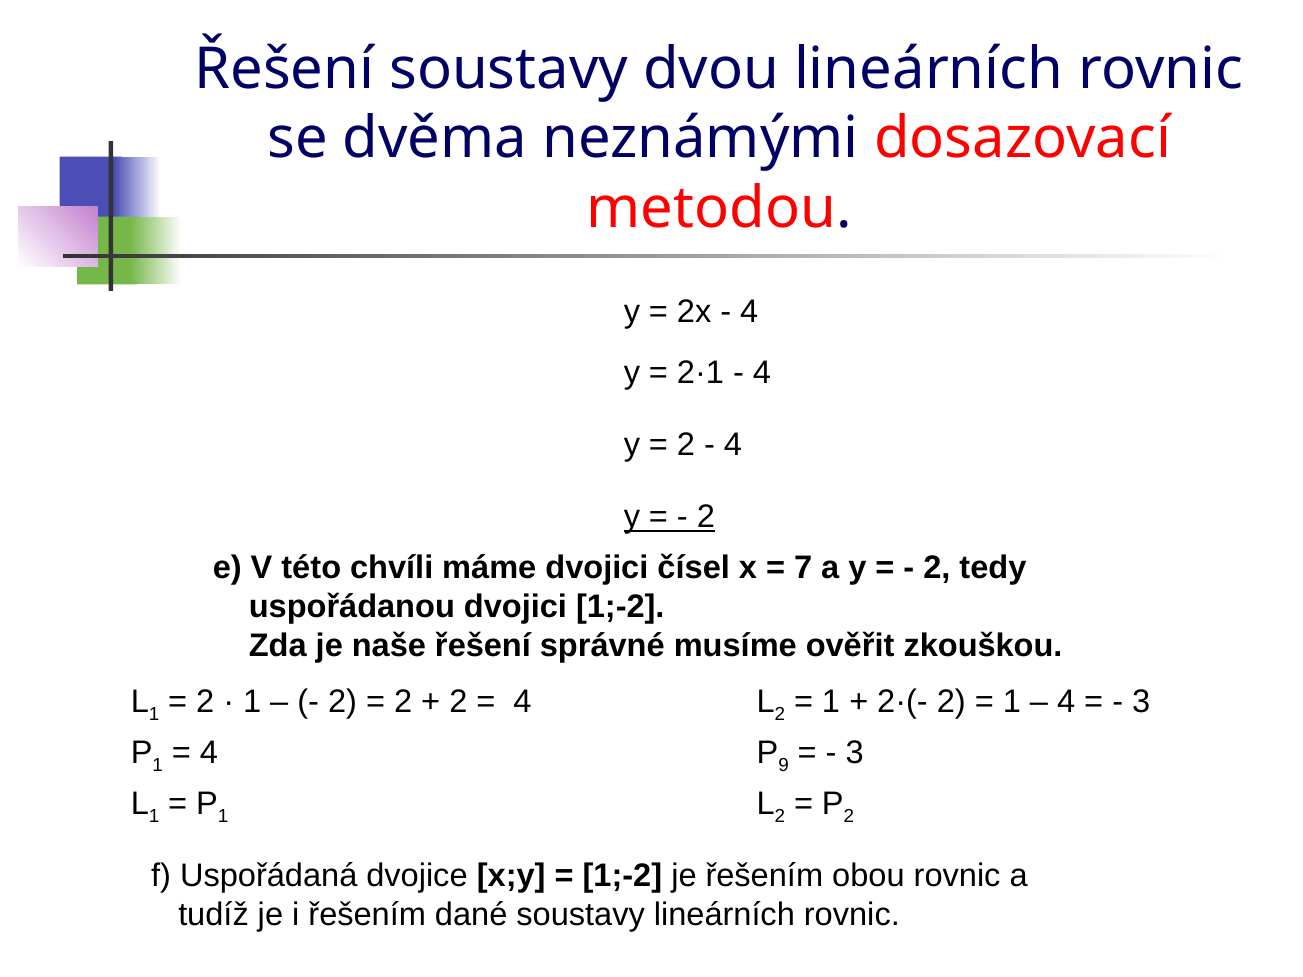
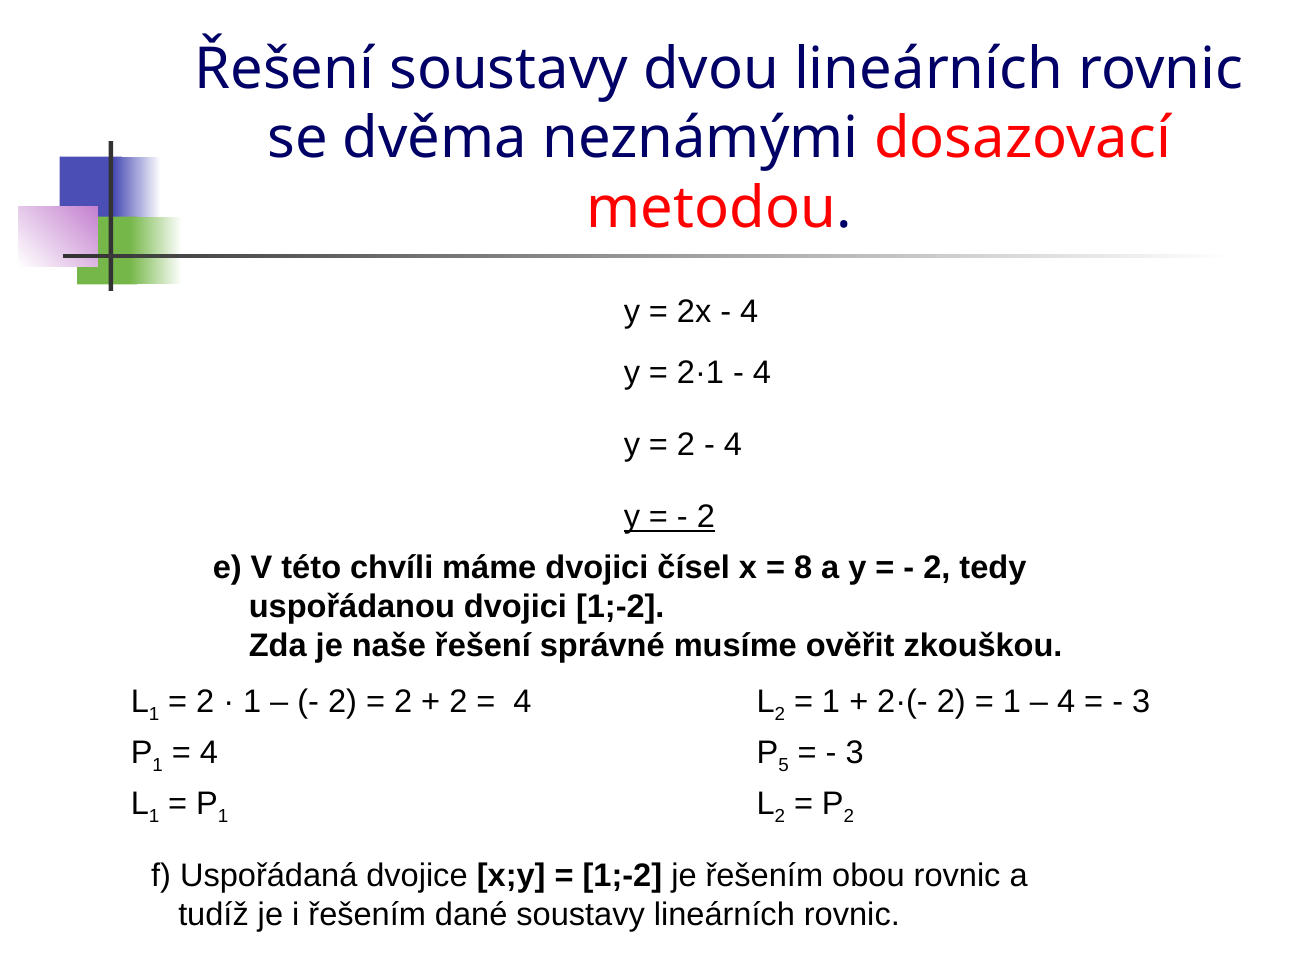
7: 7 -> 8
9: 9 -> 5
